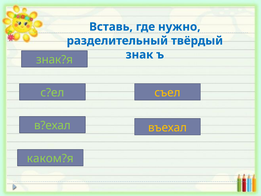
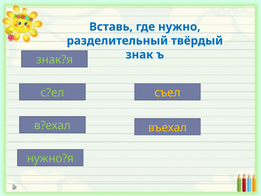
каком?я: каком?я -> нужно?я
